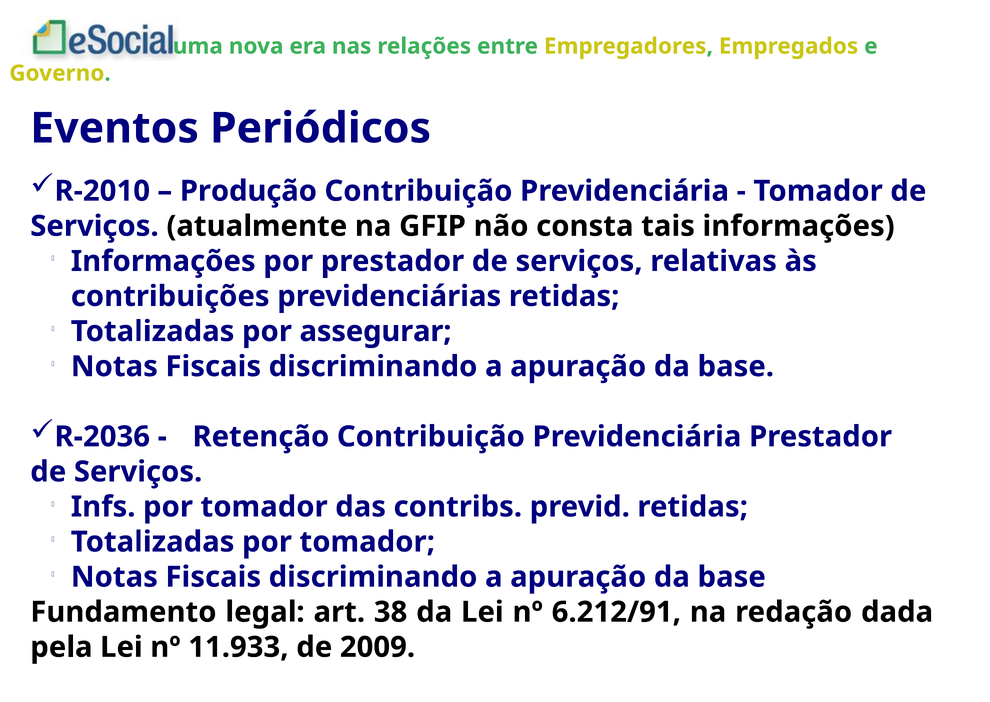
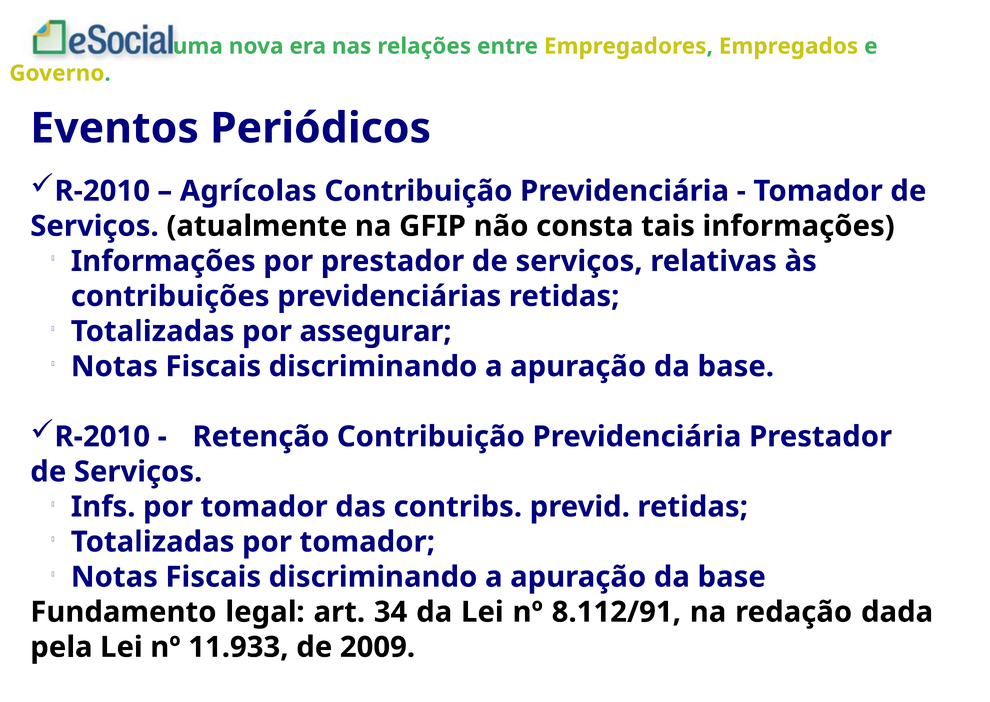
Produção: Produção -> Agrícolas
R-2036 at (102, 437): R-2036 -> R-2010
38: 38 -> 34
6.212/91: 6.212/91 -> 8.112/91
